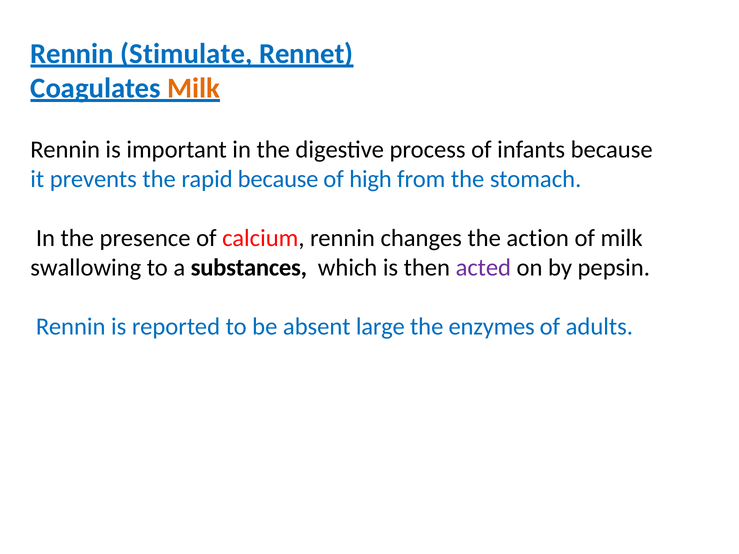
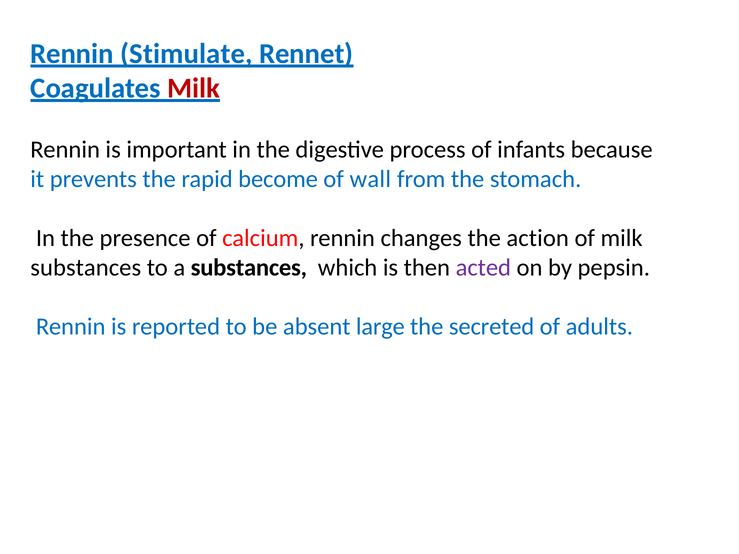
Milk at (194, 88) colour: orange -> red
rapid because: because -> become
high: high -> wall
swallowing at (86, 268): swallowing -> substances
enzymes: enzymes -> secreted
